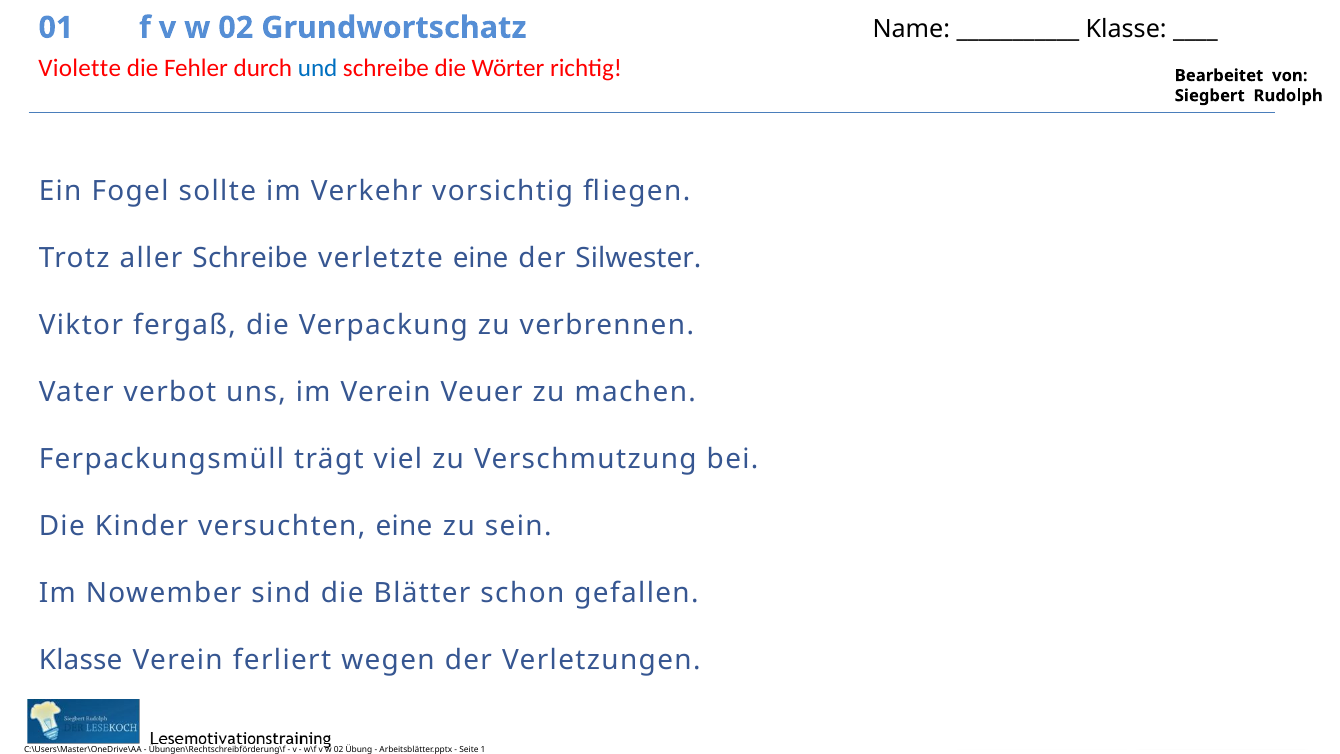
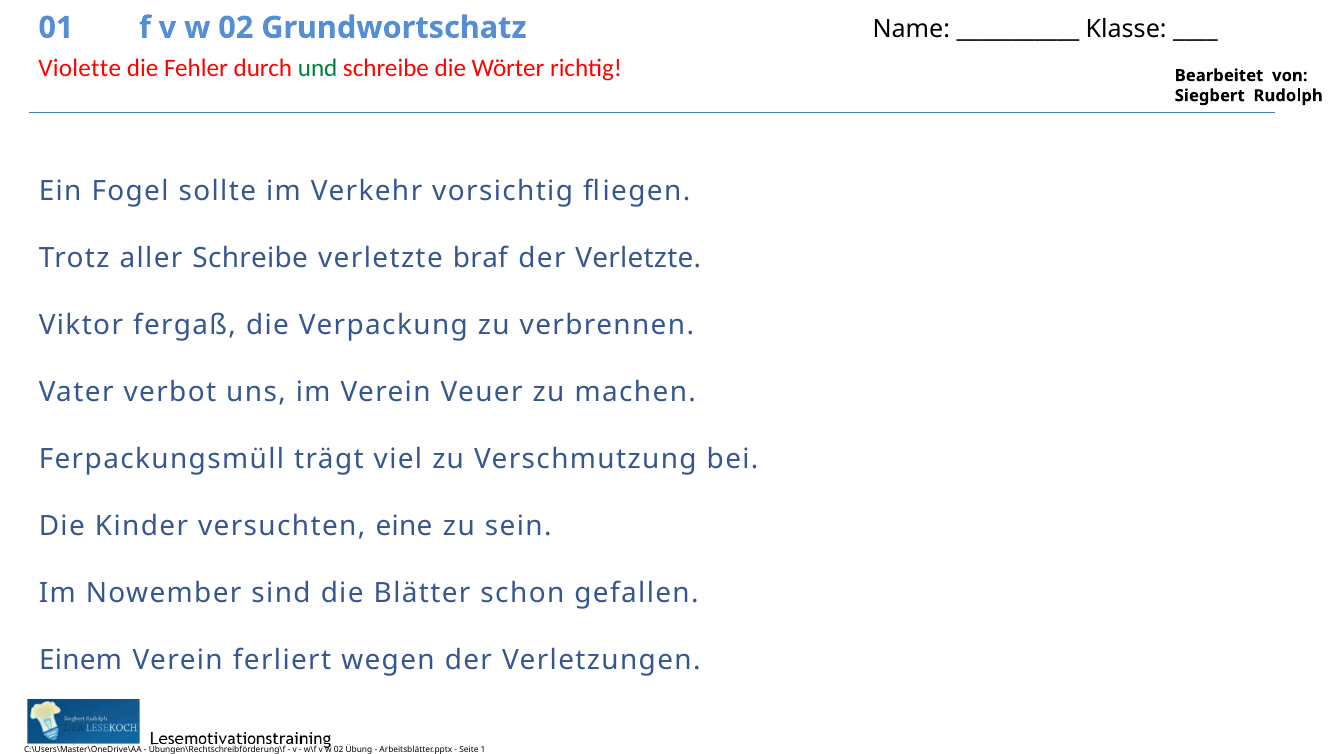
und colour: blue -> green
verletzte eine: eine -> braf
der Silwester: Silwester -> Verletzte
Klasse at (81, 660): Klasse -> Einem
